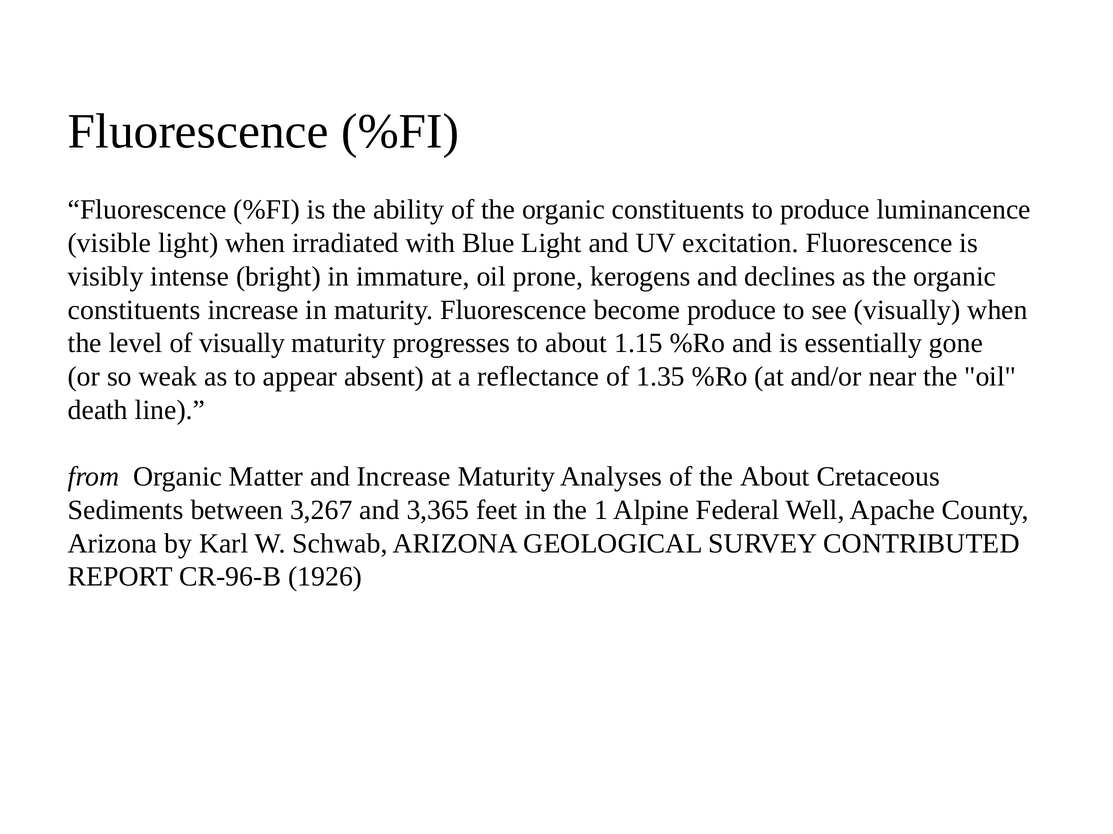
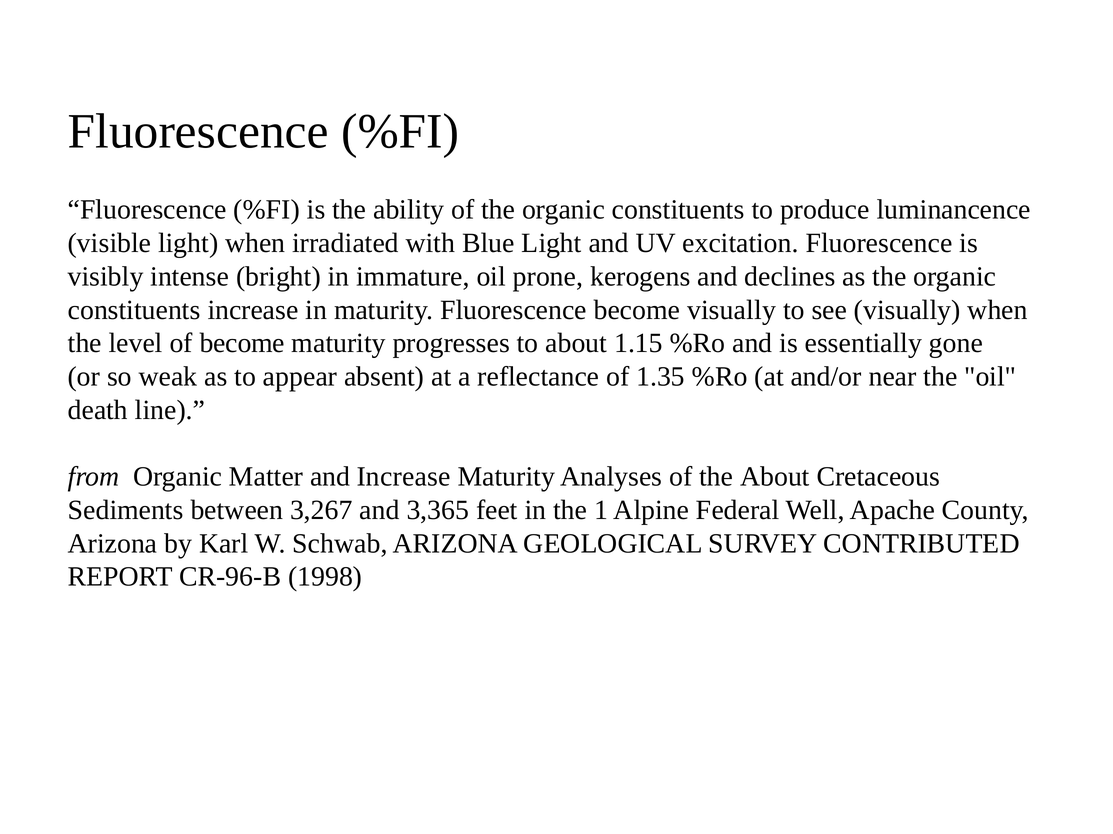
become produce: produce -> visually
of visually: visually -> become
1926: 1926 -> 1998
